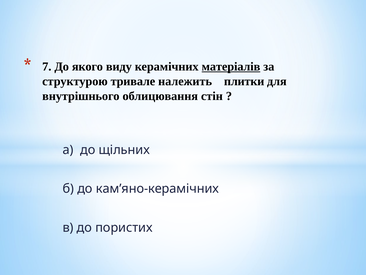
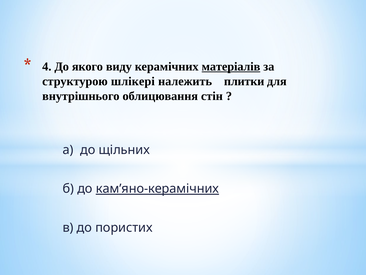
7: 7 -> 4
тривале: тривале -> шлікері
кам’яно-керамічних underline: none -> present
